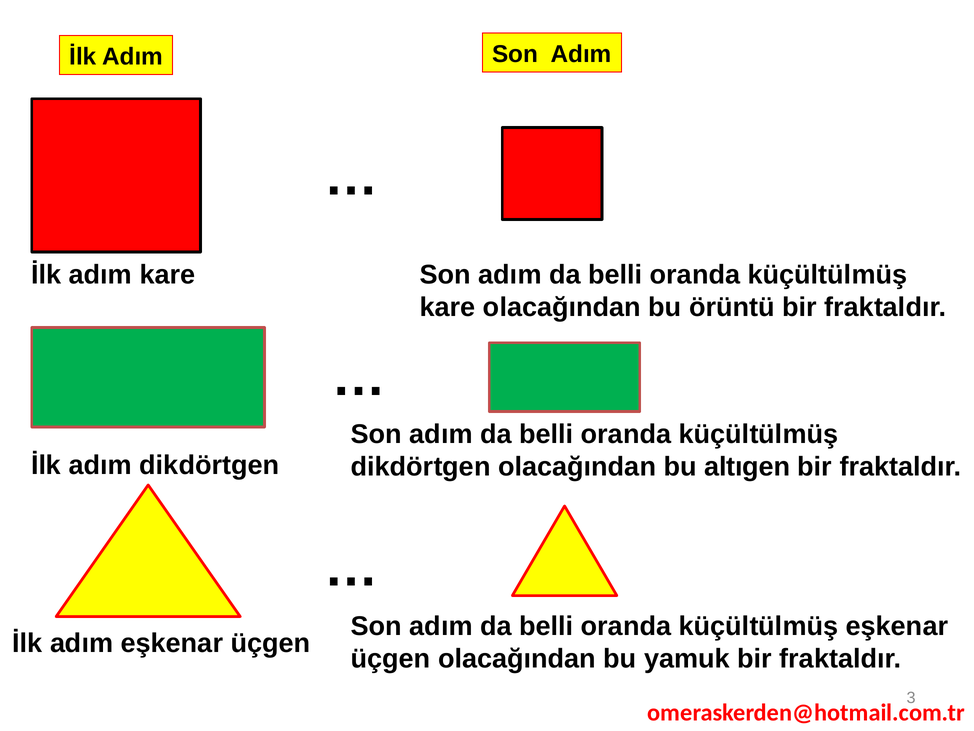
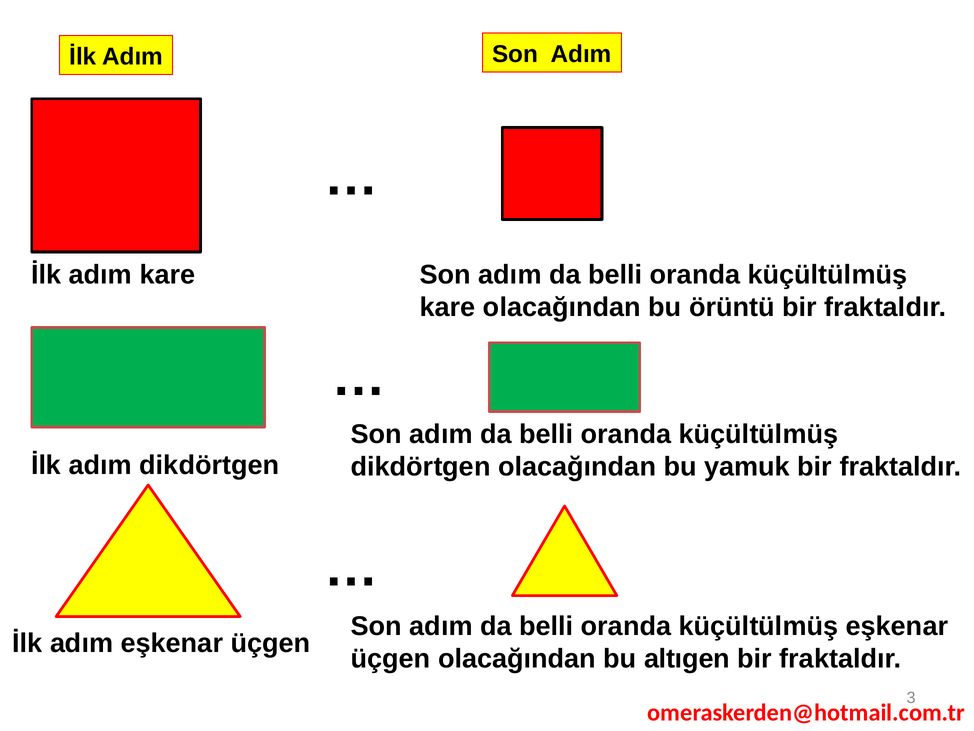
altıgen: altıgen -> yamuk
yamuk: yamuk -> altıgen
